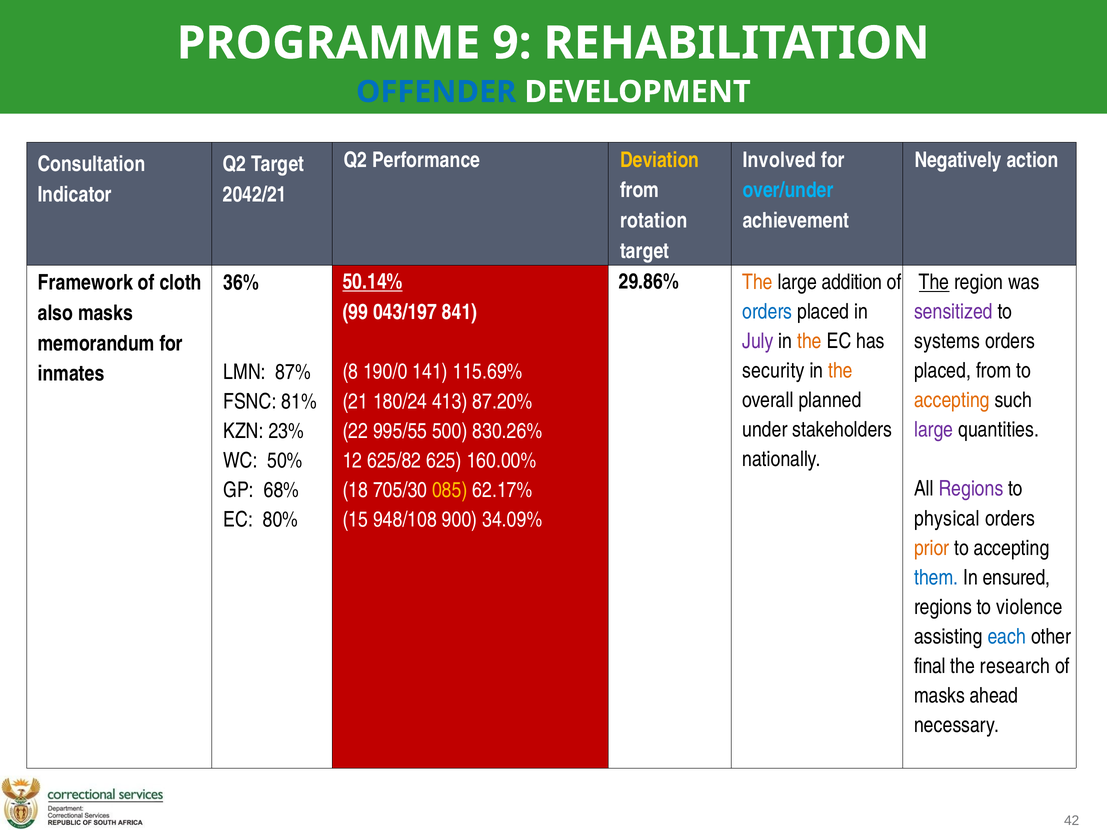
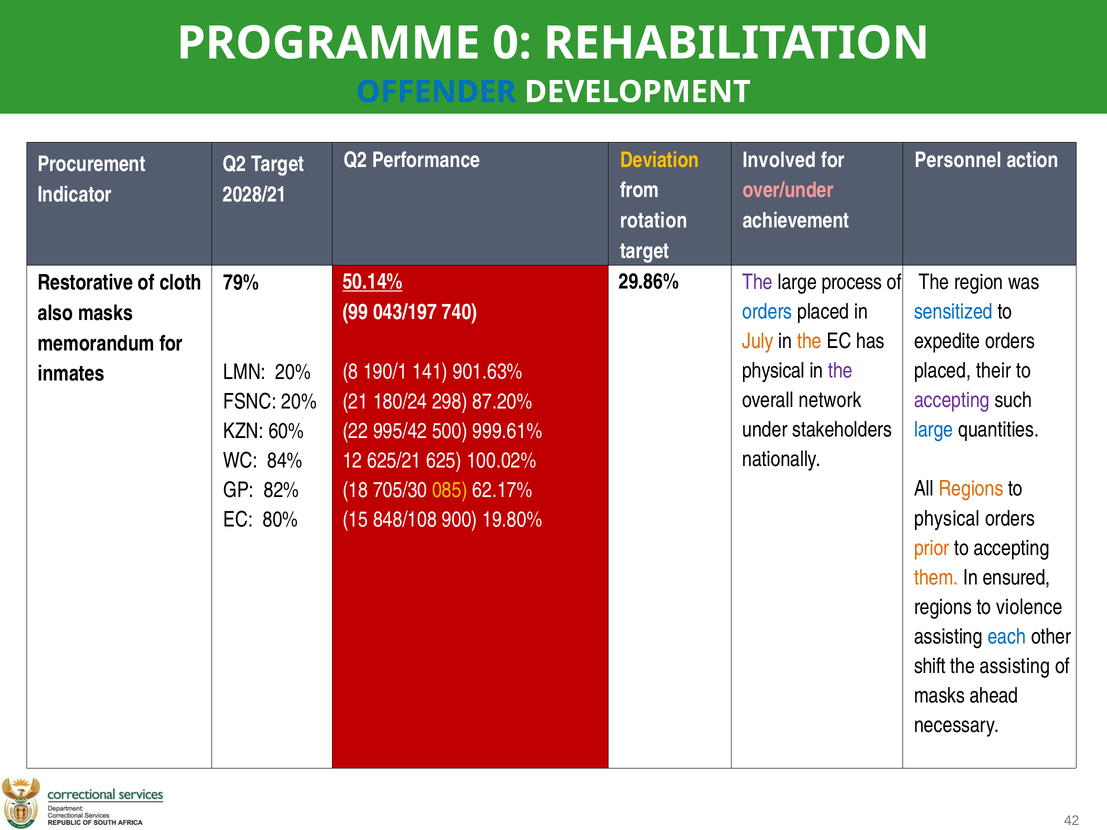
9: 9 -> 0
Negatively: Negatively -> Personnel
Consultation: Consultation -> Procurement
over/under colour: light blue -> pink
2042/21: 2042/21 -> 2028/21
The at (934, 282) underline: present -> none
The at (757, 282) colour: orange -> purple
addition: addition -> process
Framework: Framework -> Restorative
36%: 36% -> 79%
sensitized colour: purple -> blue
841: 841 -> 740
July colour: purple -> orange
systems: systems -> expedite
security at (773, 371): security -> physical
the at (841, 371) colour: orange -> purple
placed from: from -> their
190/0: 190/0 -> 190/1
115.69%: 115.69% -> 901.63%
LMN 87%: 87% -> 20%
planned: planned -> network
accepting at (952, 400) colour: orange -> purple
413: 413 -> 298
FSNC 81%: 81% -> 20%
large at (934, 430) colour: purple -> blue
995/55: 995/55 -> 995/42
830.26%: 830.26% -> 999.61%
23%: 23% -> 60%
625/82: 625/82 -> 625/21
160.00%: 160.00% -> 100.02%
50%: 50% -> 84%
Regions at (971, 489) colour: purple -> orange
68%: 68% -> 82%
948/108: 948/108 -> 848/108
34.09%: 34.09% -> 19.80%
them colour: blue -> orange
final: final -> shift
the research: research -> assisting
